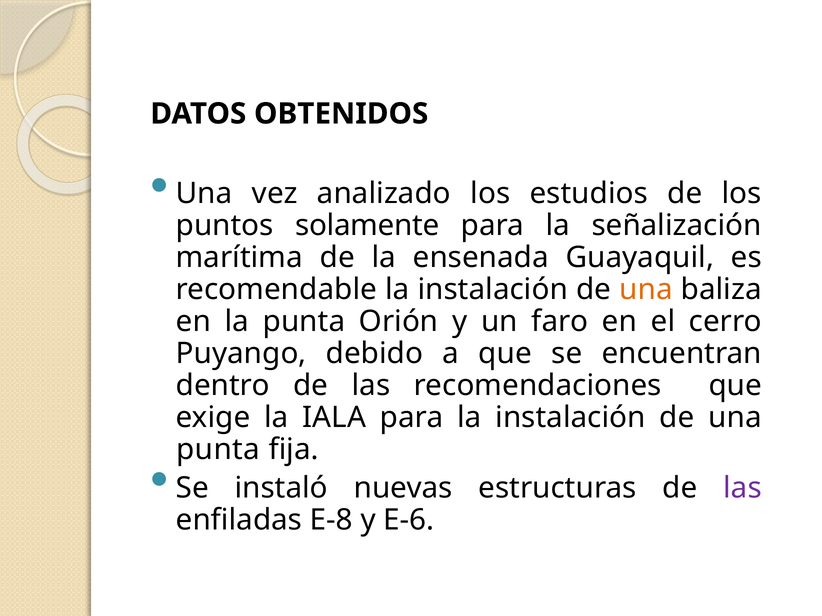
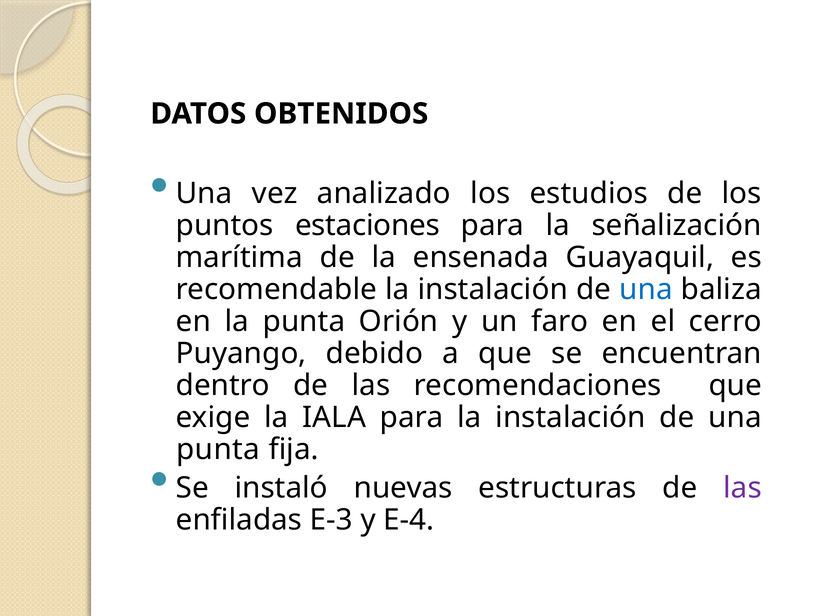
solamente: solamente -> estaciones
una at (646, 290) colour: orange -> blue
E-8: E-8 -> E-3
E-6: E-6 -> E-4
